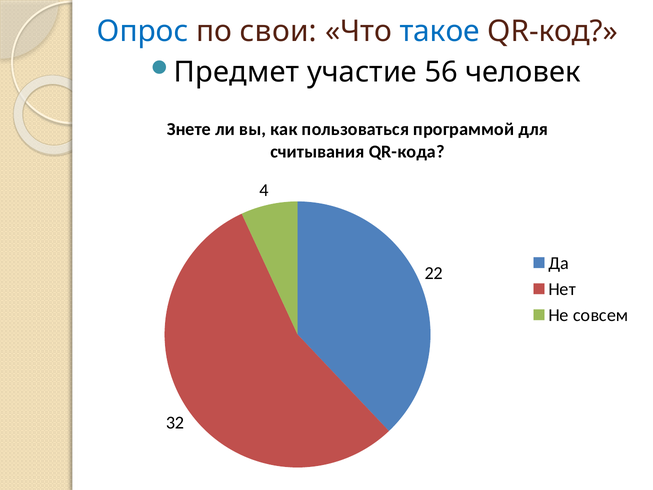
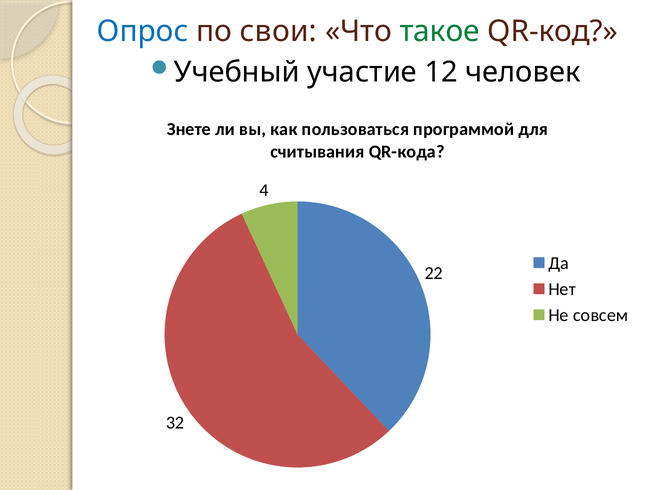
такое colour: blue -> green
Предмет: Предмет -> Учебный
56: 56 -> 12
